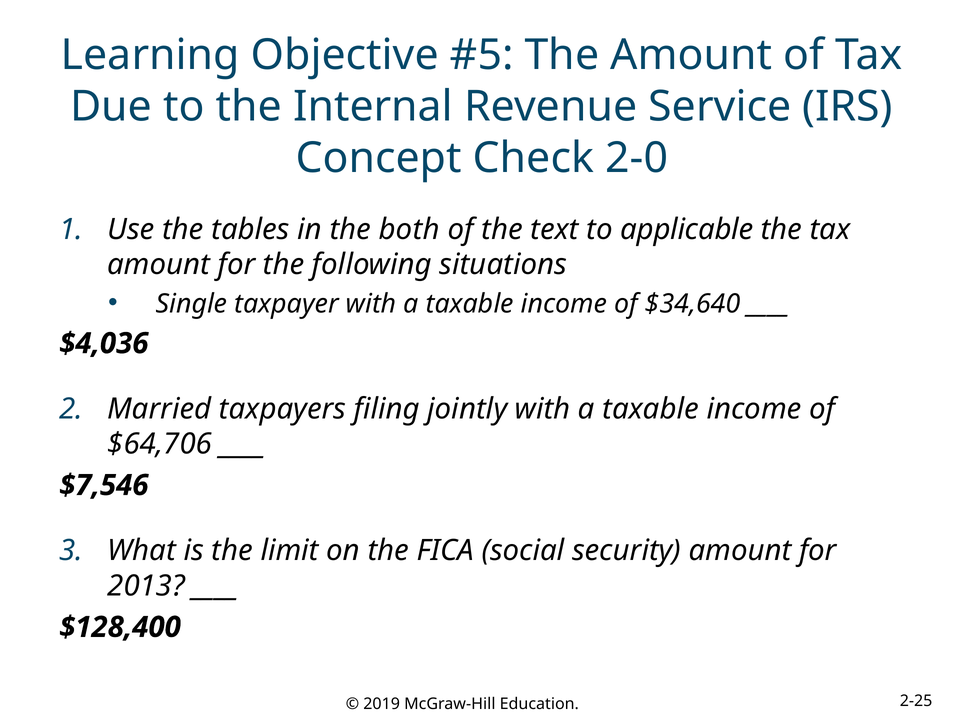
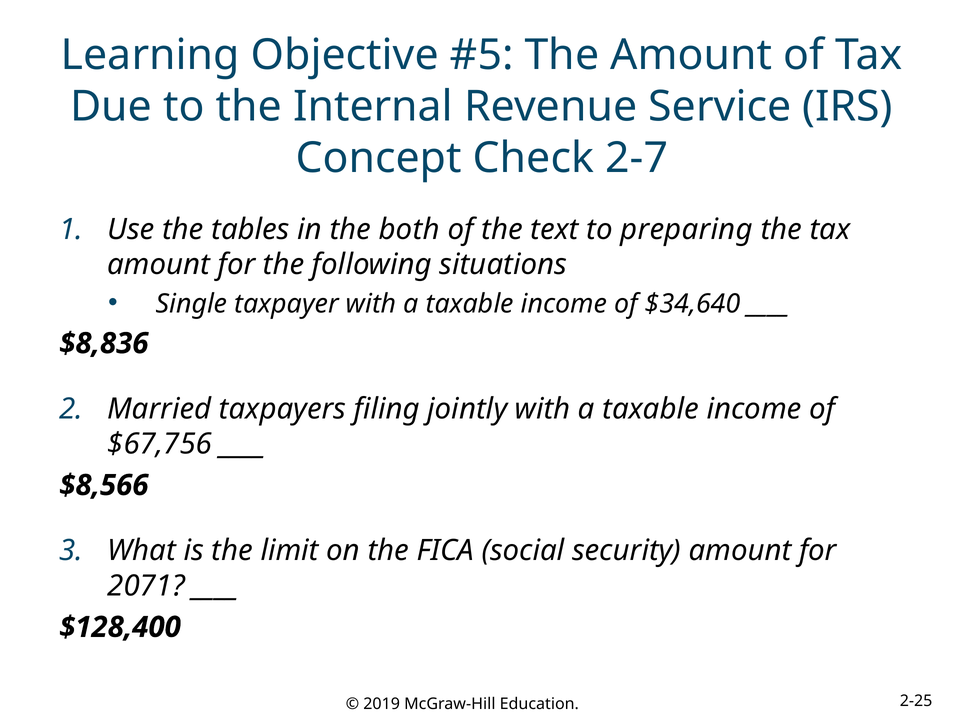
2-0: 2-0 -> 2-7
applicable: applicable -> preparing
$4,036: $4,036 -> $8,836
$64,706: $64,706 -> $67,756
$7,546: $7,546 -> $8,566
2013: 2013 -> 2071
